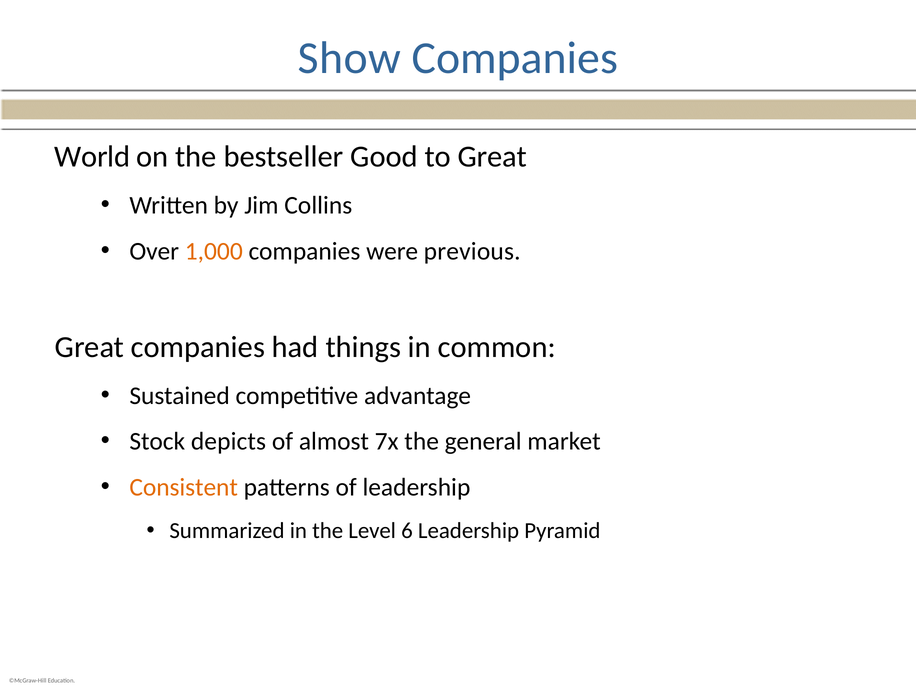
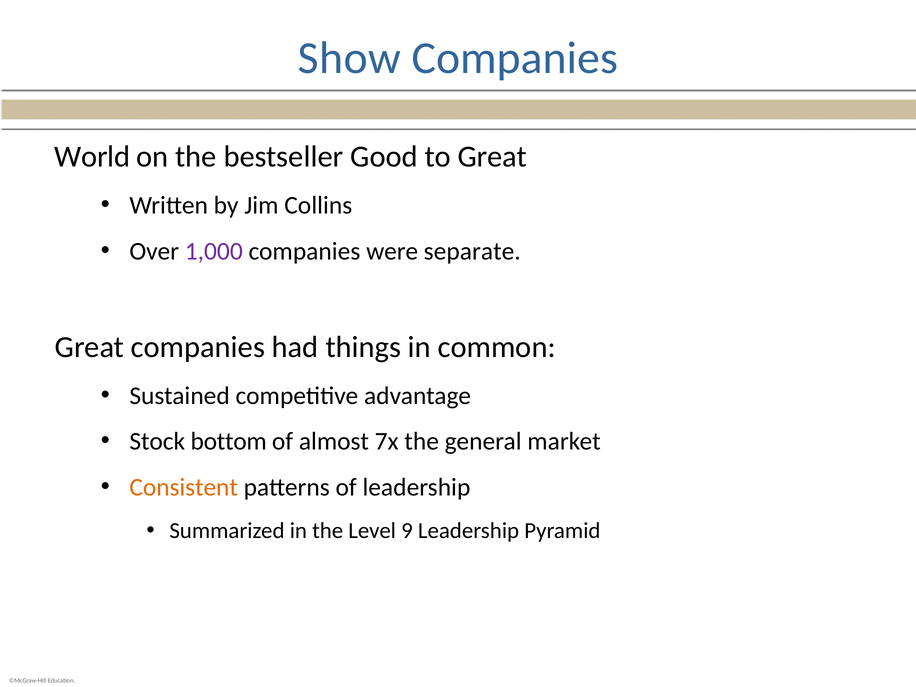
1,000 colour: orange -> purple
previous: previous -> separate
depicts: depicts -> bottom
6: 6 -> 9
